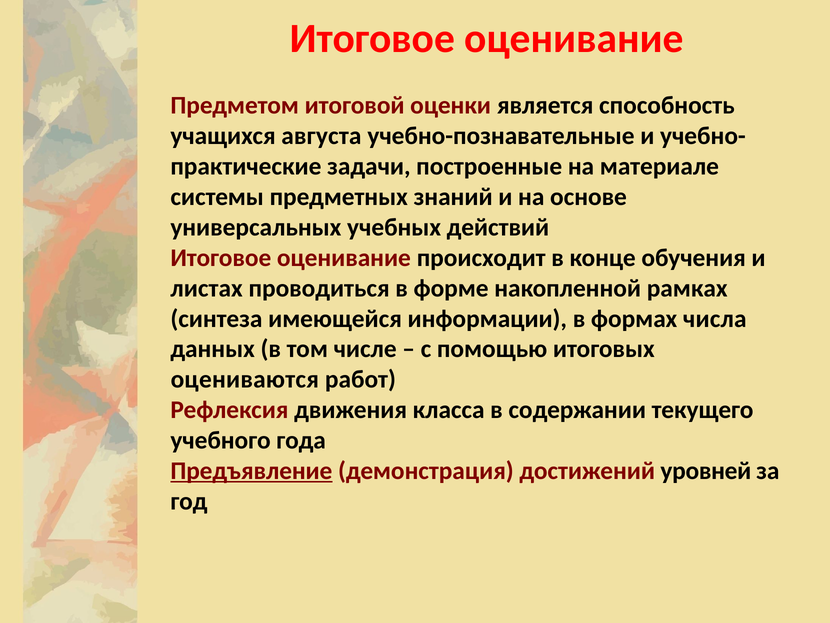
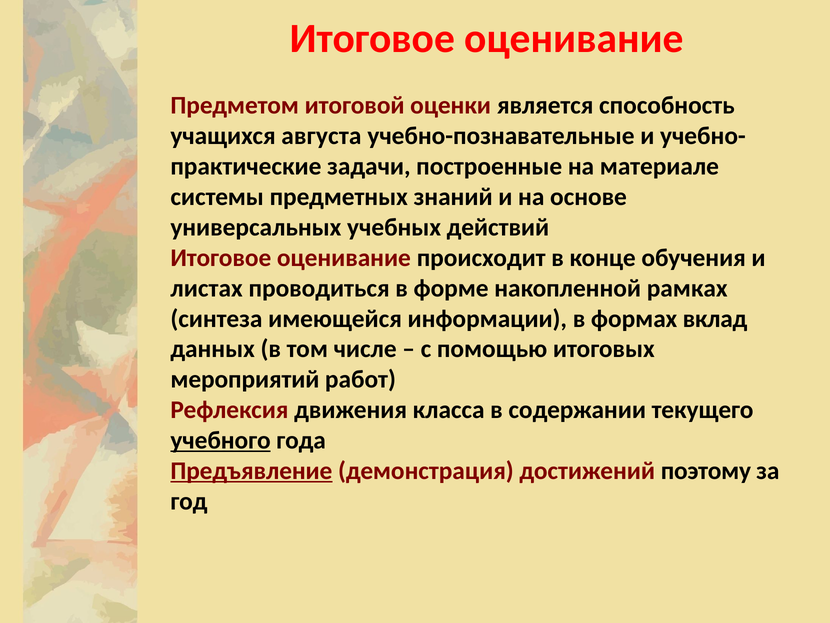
числа: числа -> вклад
оцениваются: оцениваются -> мероприятий
учебного underline: none -> present
уровней: уровней -> поэтому
